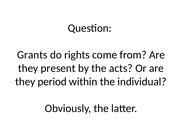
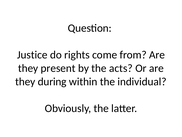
Grants: Grants -> Justice
period: period -> during
